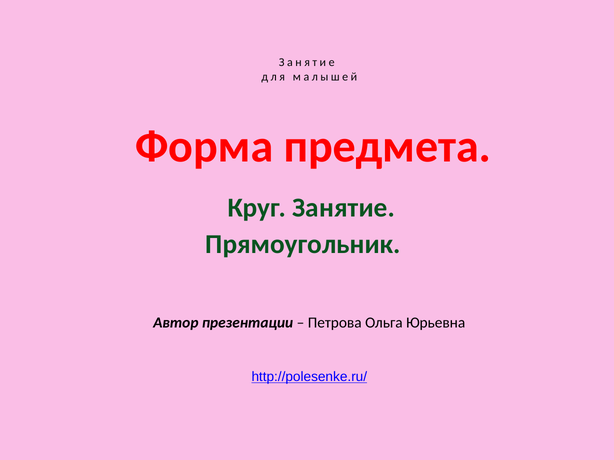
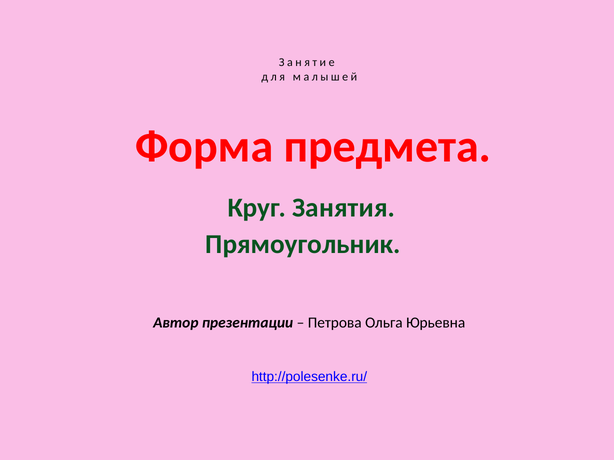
Круг Занятие: Занятие -> Занятия
